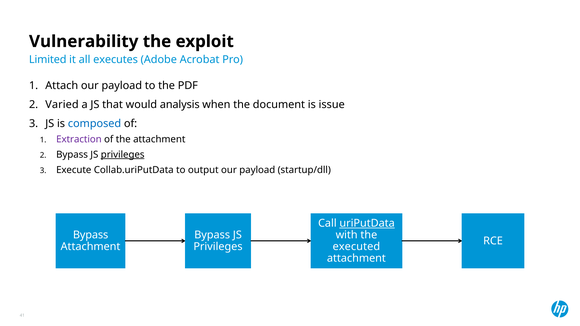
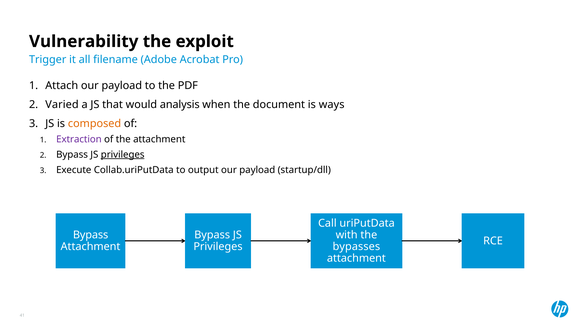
Limited: Limited -> Trigger
executes: executes -> filename
issue: issue -> ways
composed colour: blue -> orange
uriPutData underline: present -> none
executed: executed -> bypasses
